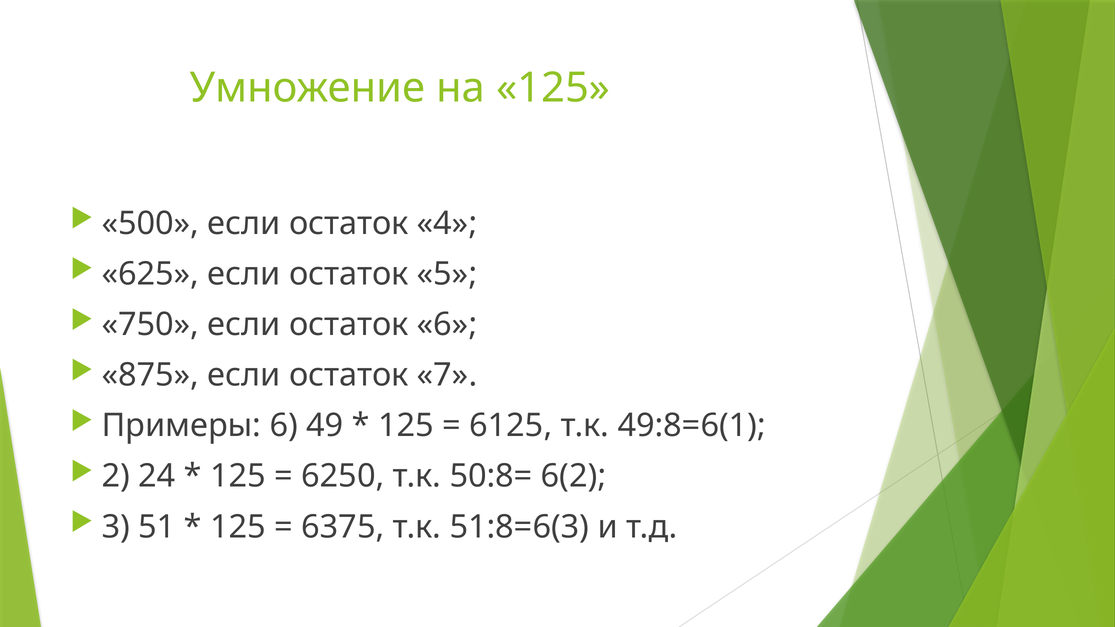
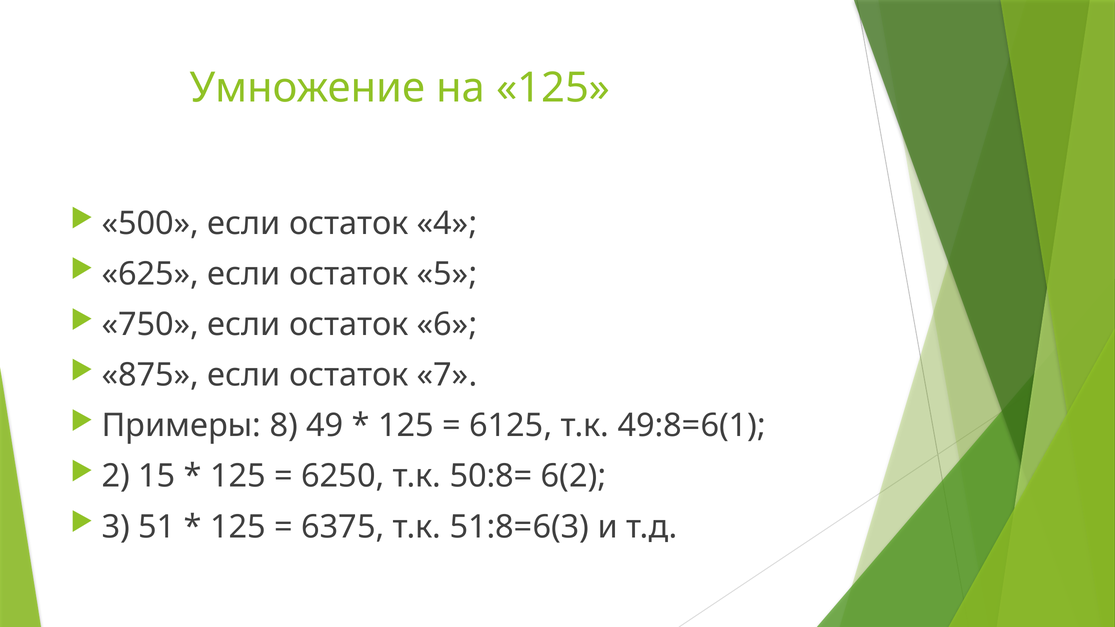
Примеры 6: 6 -> 8
24: 24 -> 15
